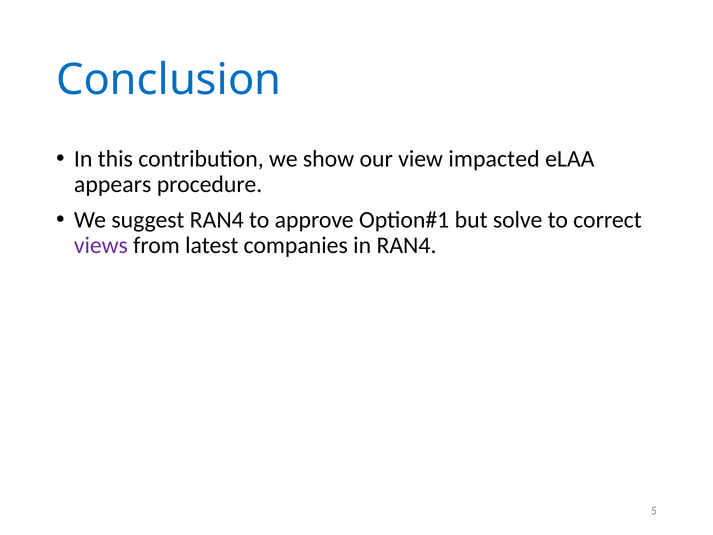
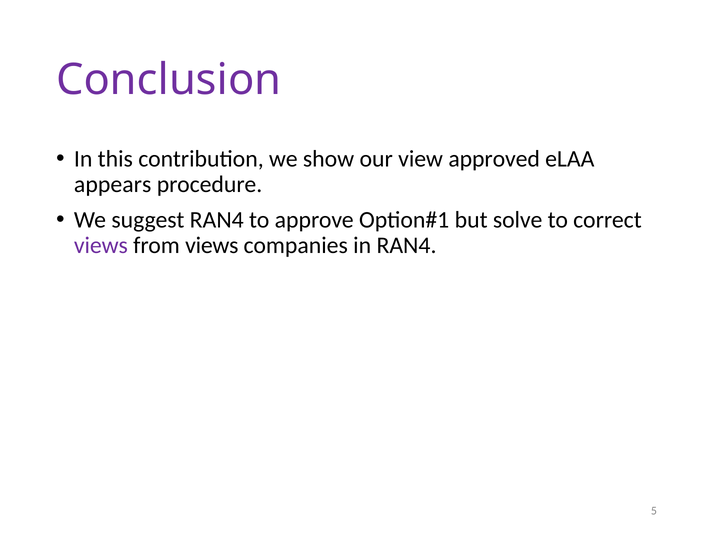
Conclusion colour: blue -> purple
impacted: impacted -> approved
from latest: latest -> views
